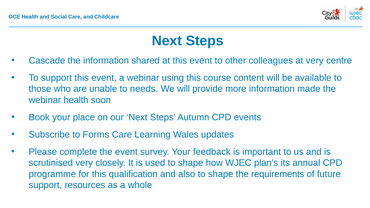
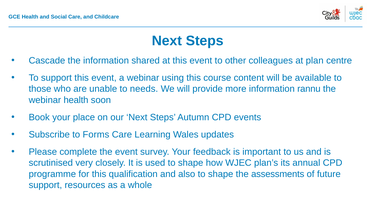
at very: very -> plan
made: made -> rannu
requirements: requirements -> assessments
